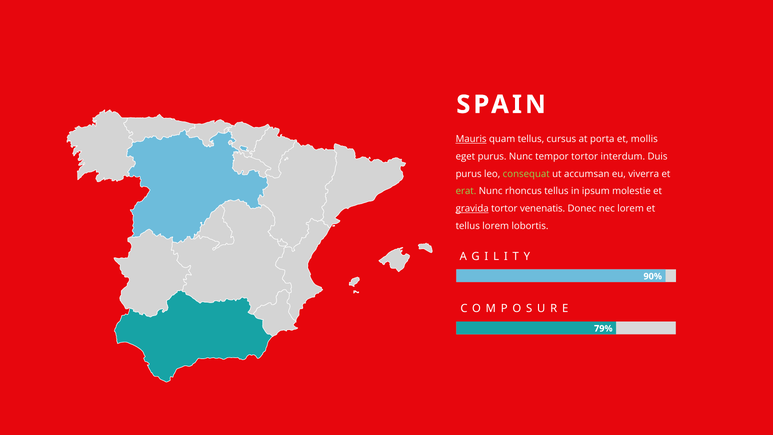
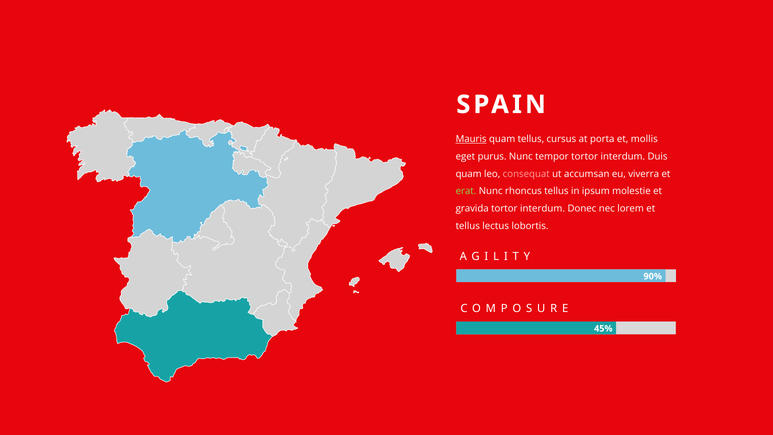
purus at (469, 174): purus -> quam
consequat colour: light green -> pink
gravida underline: present -> none
venenatis at (543, 209): venenatis -> interdum
tellus lorem: lorem -> lectus
79%: 79% -> 45%
